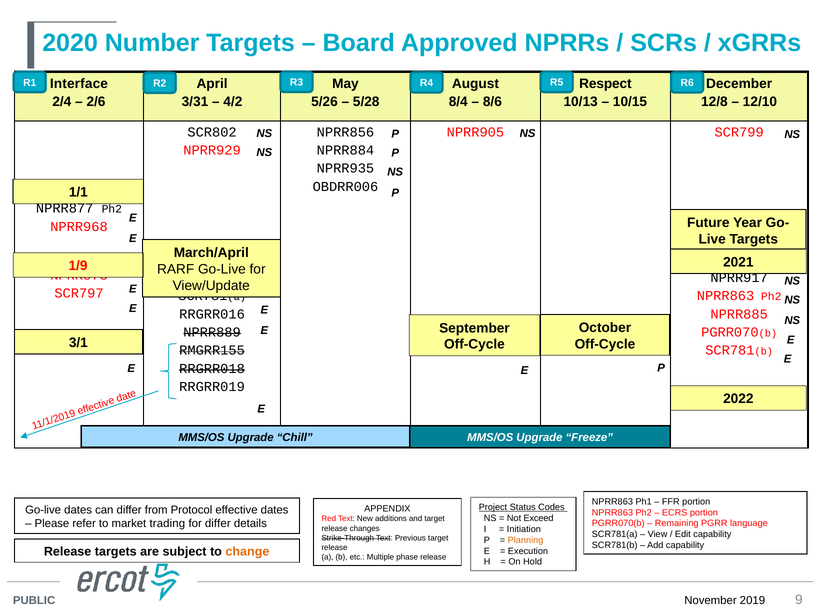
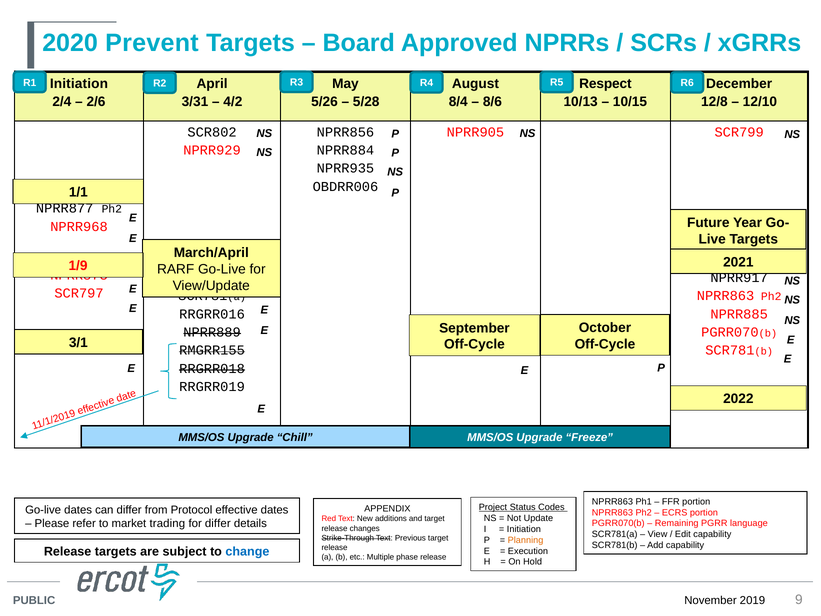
Number: Number -> Prevent
Interface at (79, 84): Interface -> Initiation
Exceed: Exceed -> Update
change colour: orange -> blue
